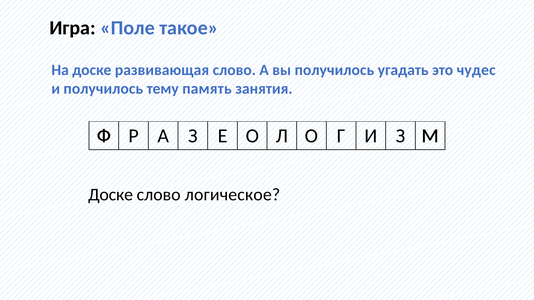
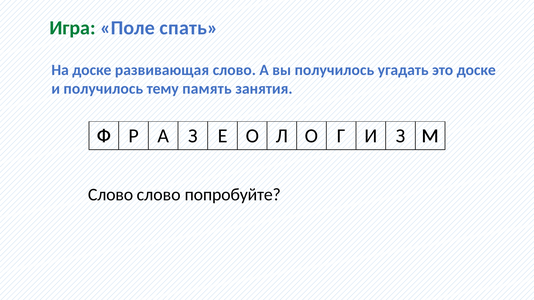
Игра colour: black -> green
такое: такое -> спать
это чудес: чудес -> доске
Доске at (111, 195): Доске -> Слово
логическое: логическое -> попробуйте
